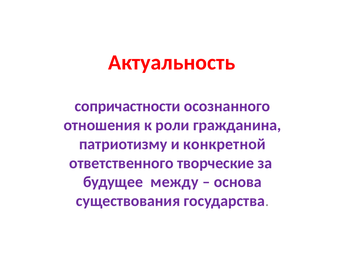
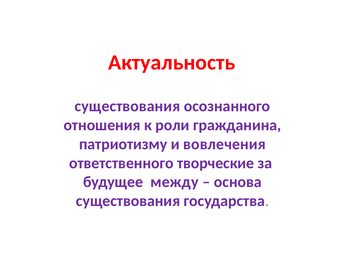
сопричастности at (128, 106): сопричастности -> существования
конкретной: конкретной -> вовлечения
